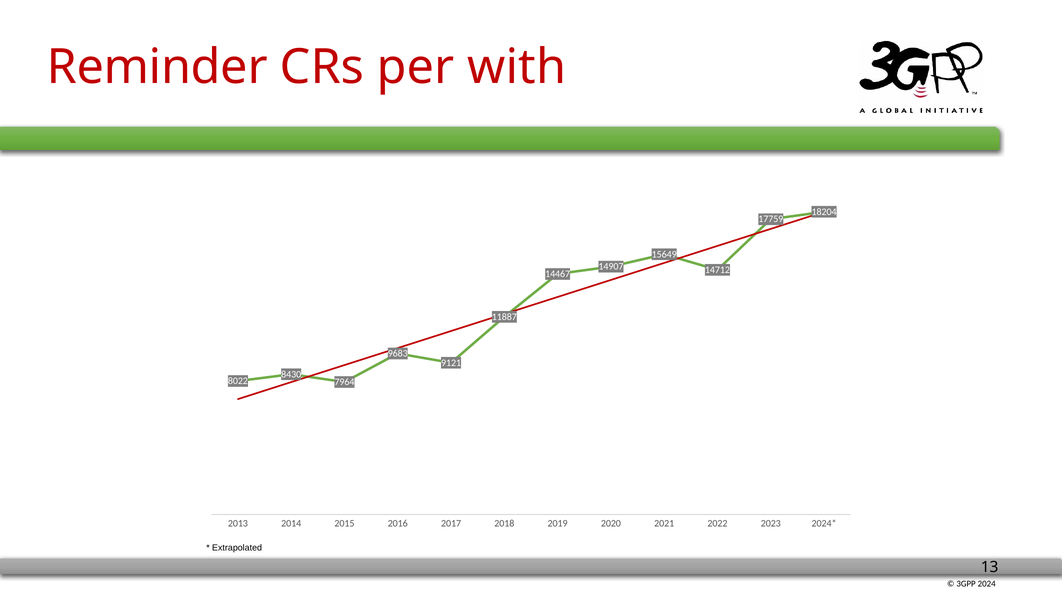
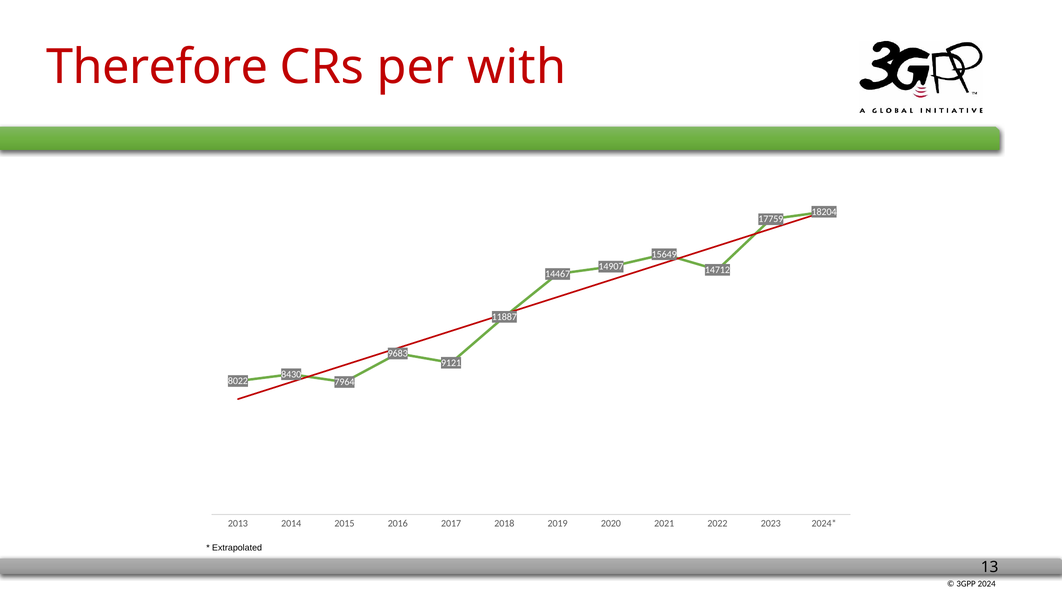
Reminder: Reminder -> Therefore
